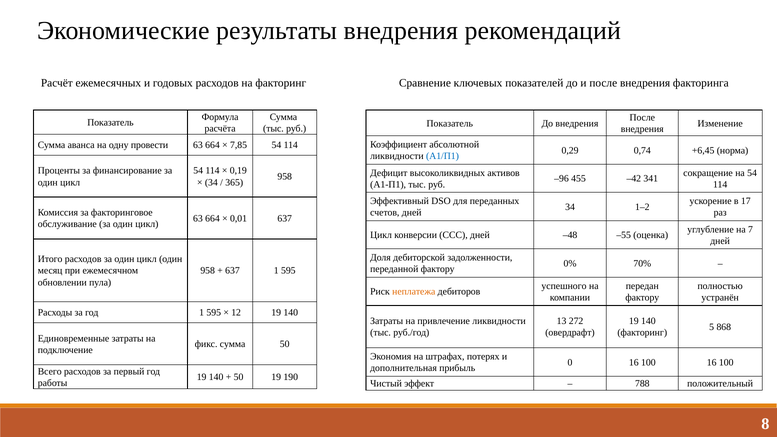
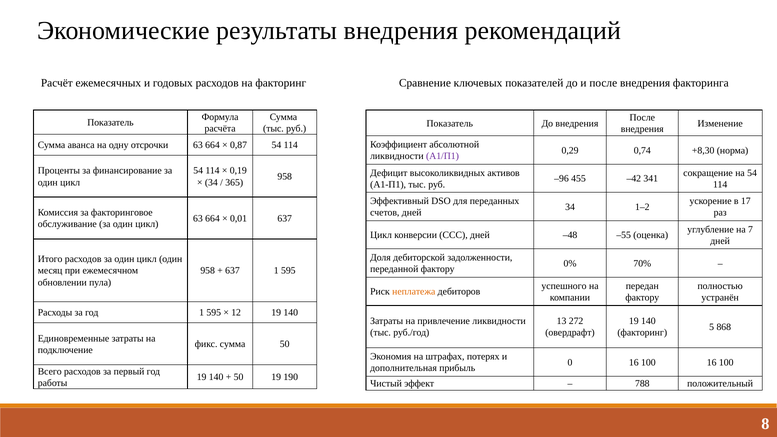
провести: провести -> отсрочки
7,85: 7,85 -> 0,87
+6,45: +6,45 -> +8,30
А1/П1 colour: blue -> purple
